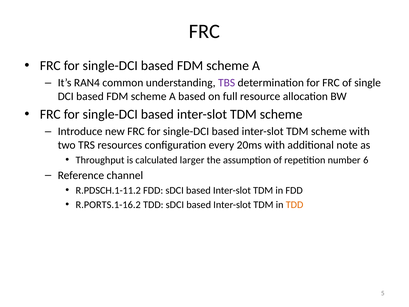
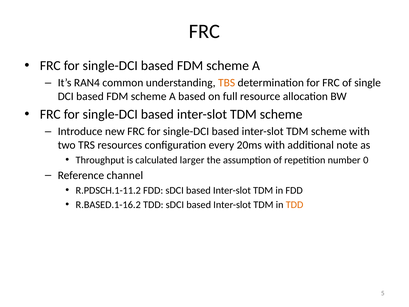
TBS colour: purple -> orange
6: 6 -> 0
R.PORTS.1-16.2: R.PORTS.1-16.2 -> R.BASED.1-16.2
